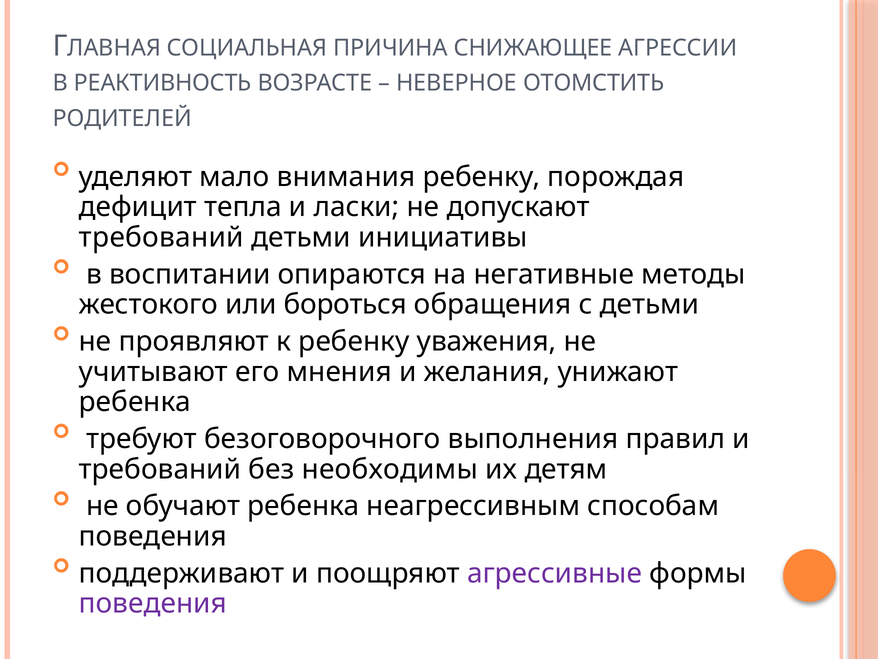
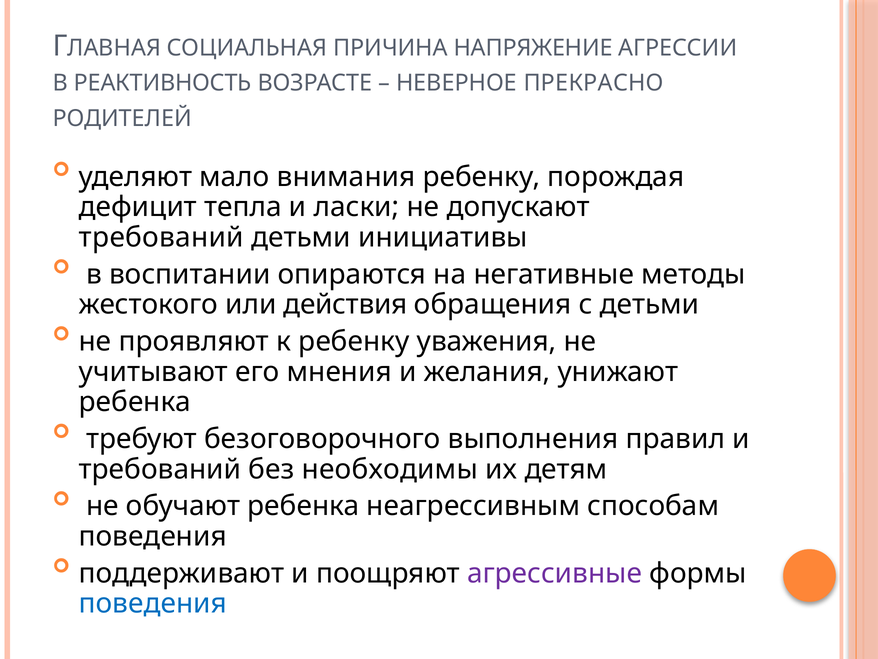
СНИЖАЮЩЕЕ: СНИЖАЮЩЕЕ -> НАПРЯЖЕНИЕ
ОТОМСТИТЬ: ОТОМСТИТЬ -> ПРЕКРАСНО
бороться: бороться -> действия
поведения at (153, 603) colour: purple -> blue
